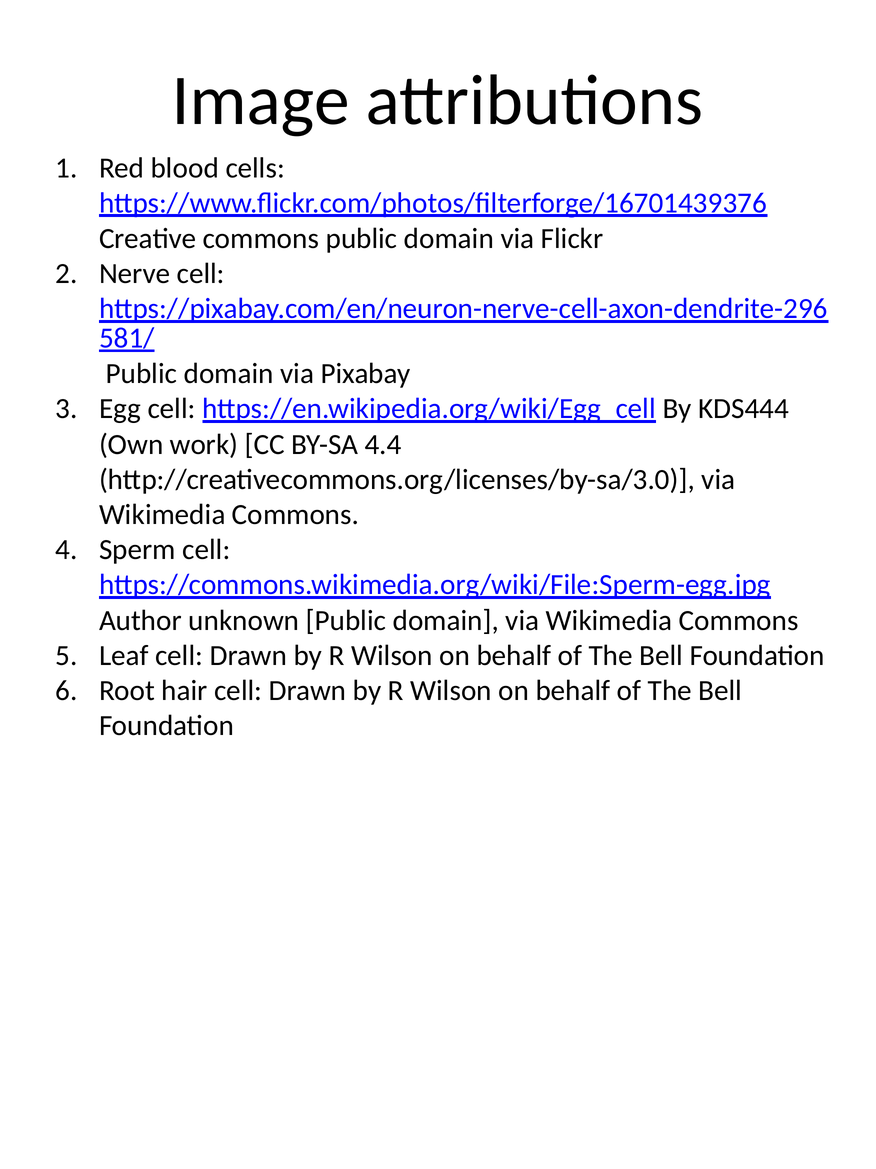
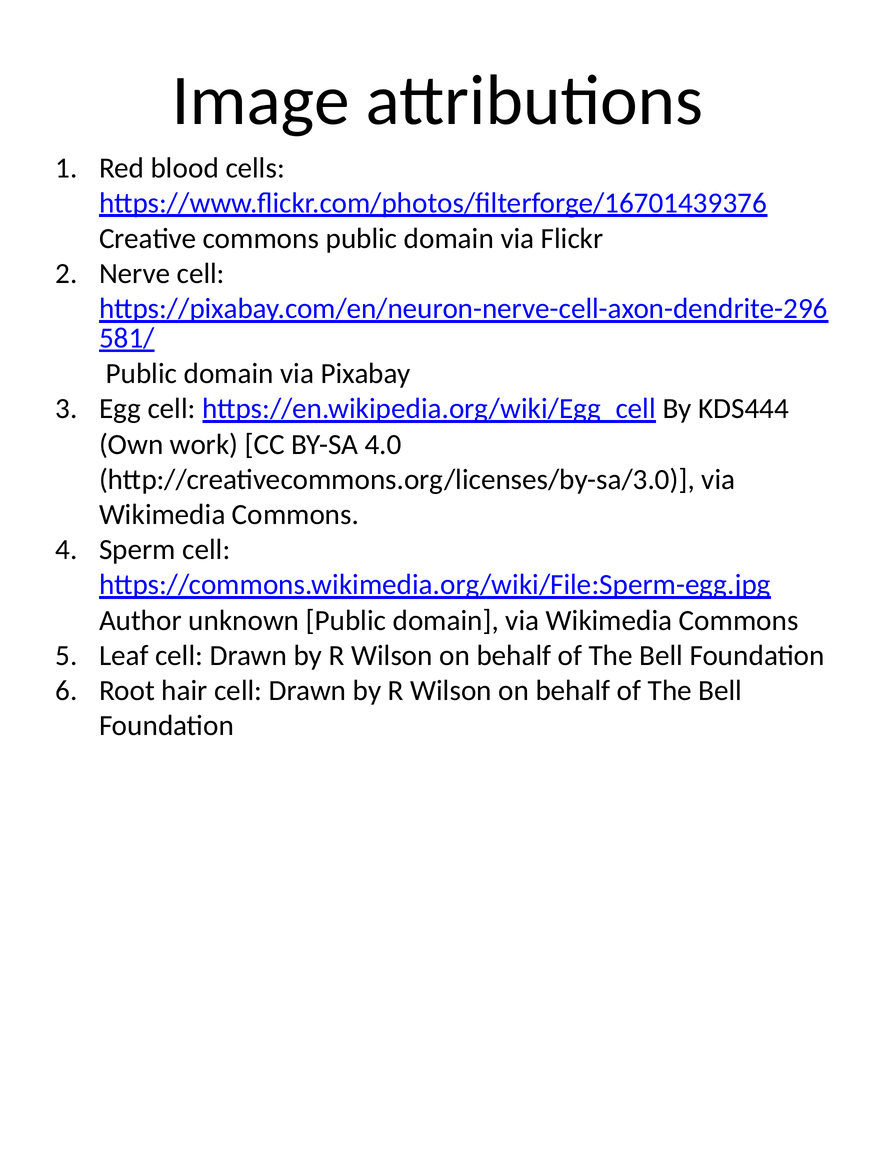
4.4: 4.4 -> 4.0
